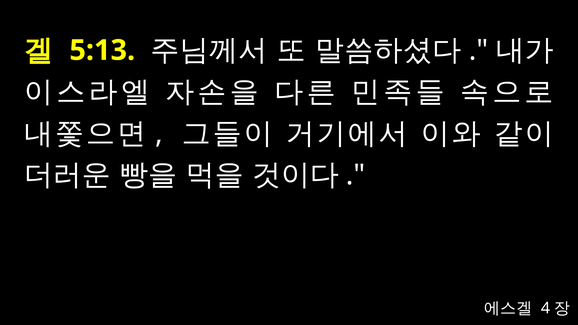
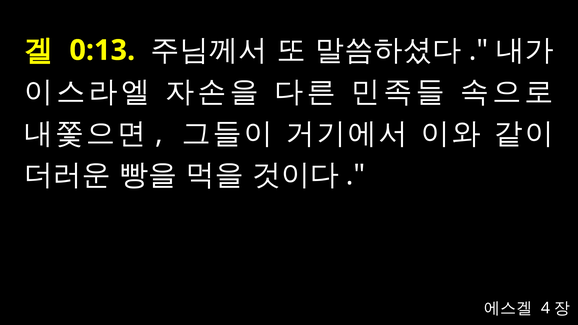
5:13: 5:13 -> 0:13
